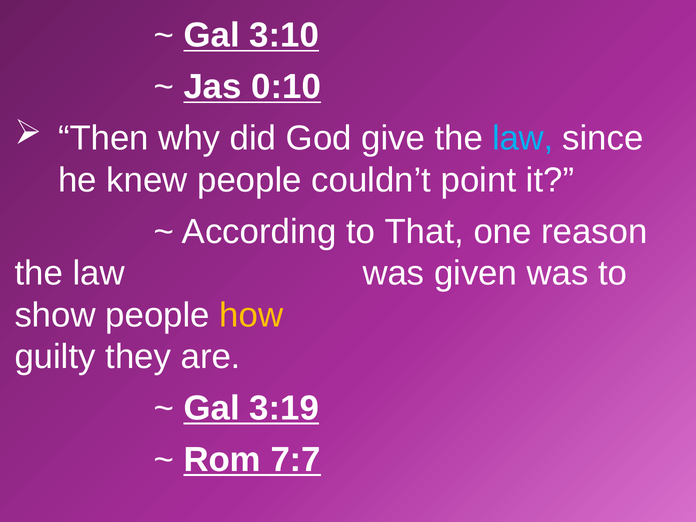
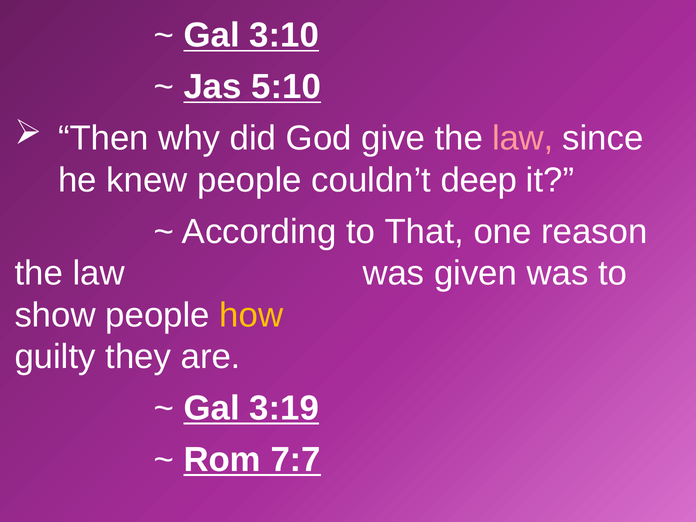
0:10: 0:10 -> 5:10
law at (523, 138) colour: light blue -> pink
point: point -> deep
